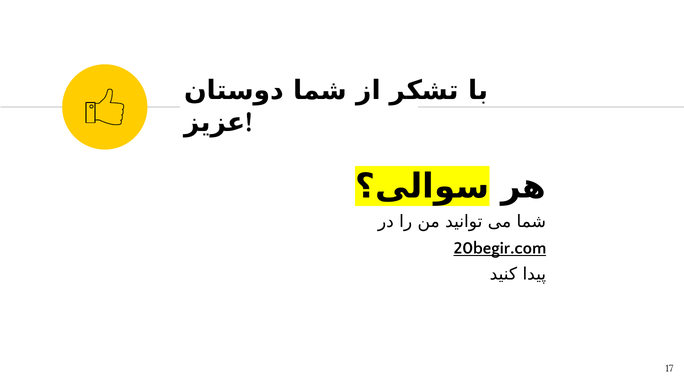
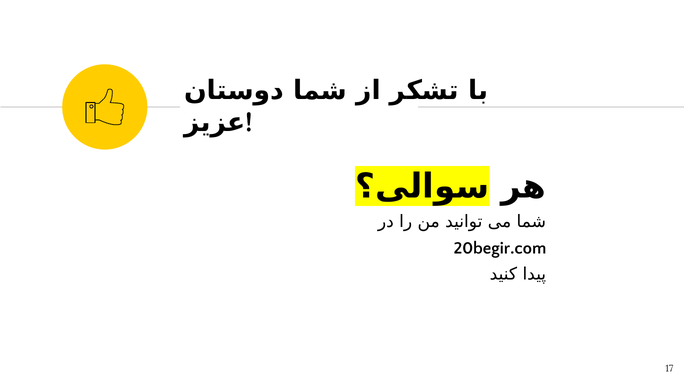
20begir.com underline: present -> none
